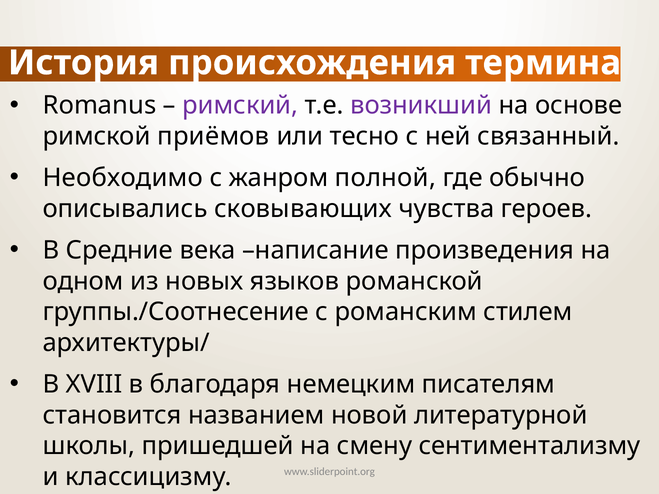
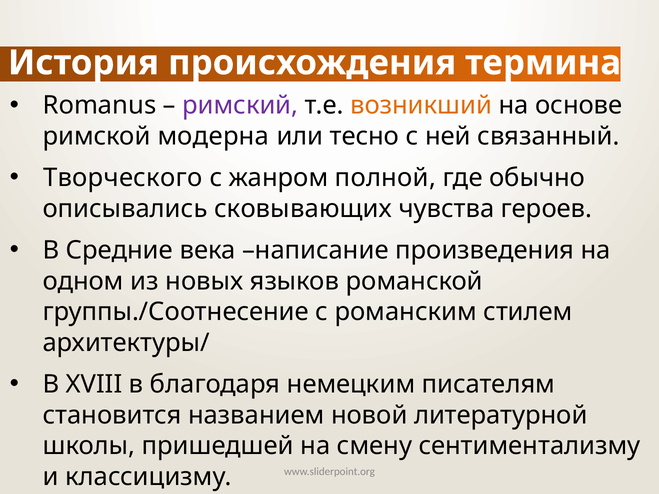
возникший colour: purple -> orange
приёмов: приёмов -> модерна
Необходимо: Необходимо -> Творческого
